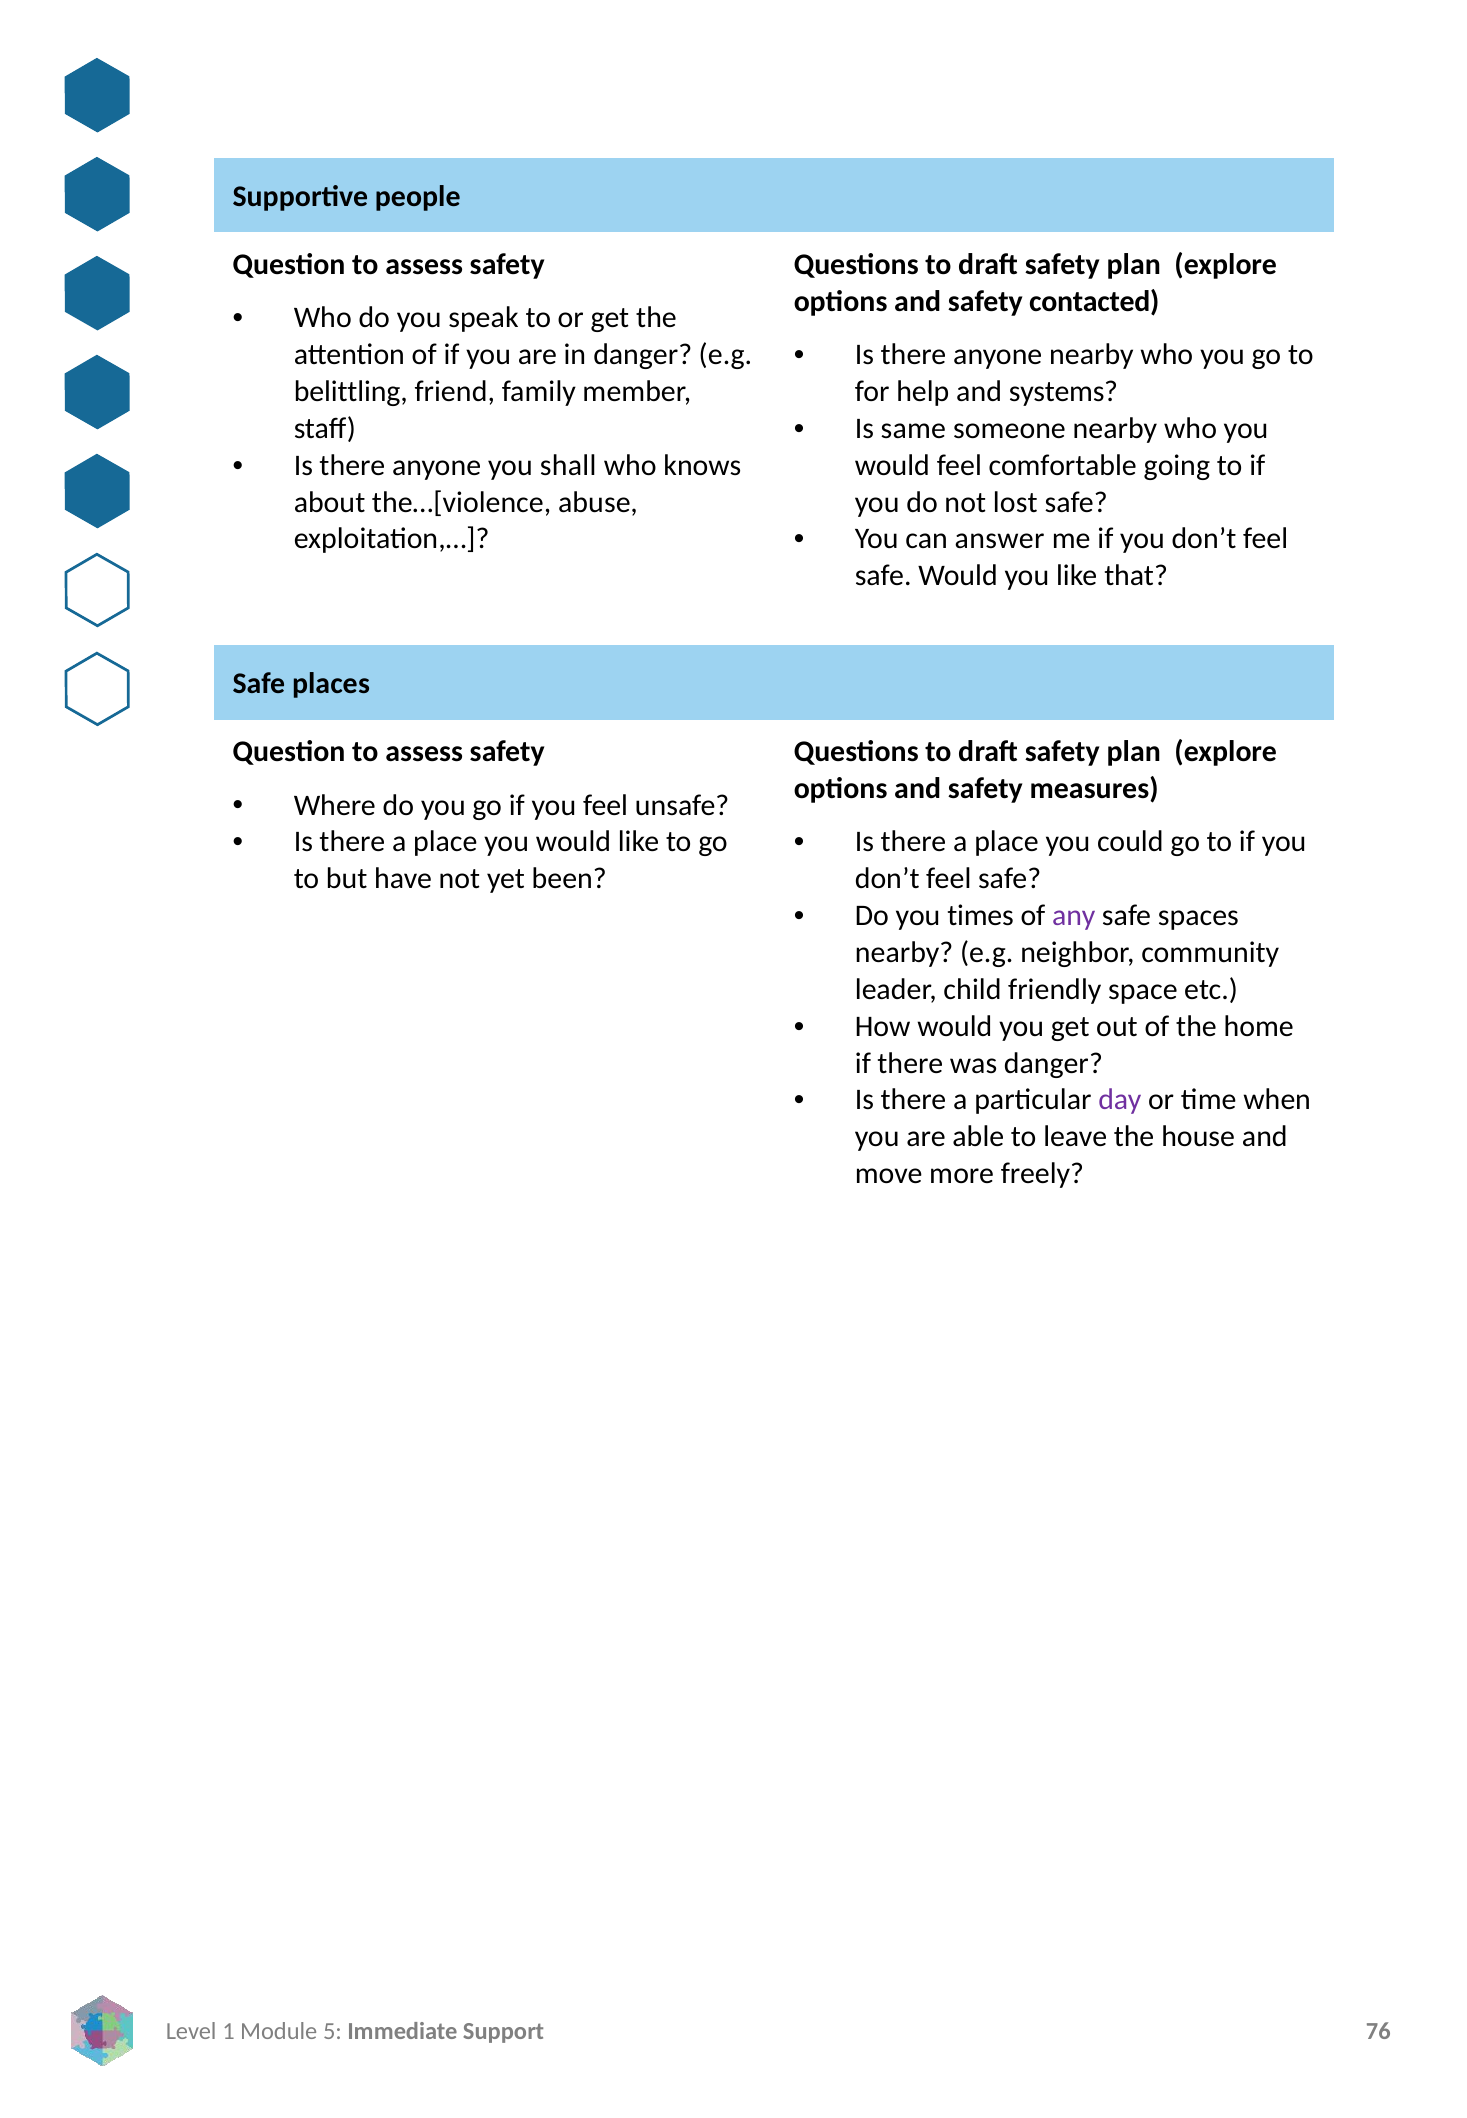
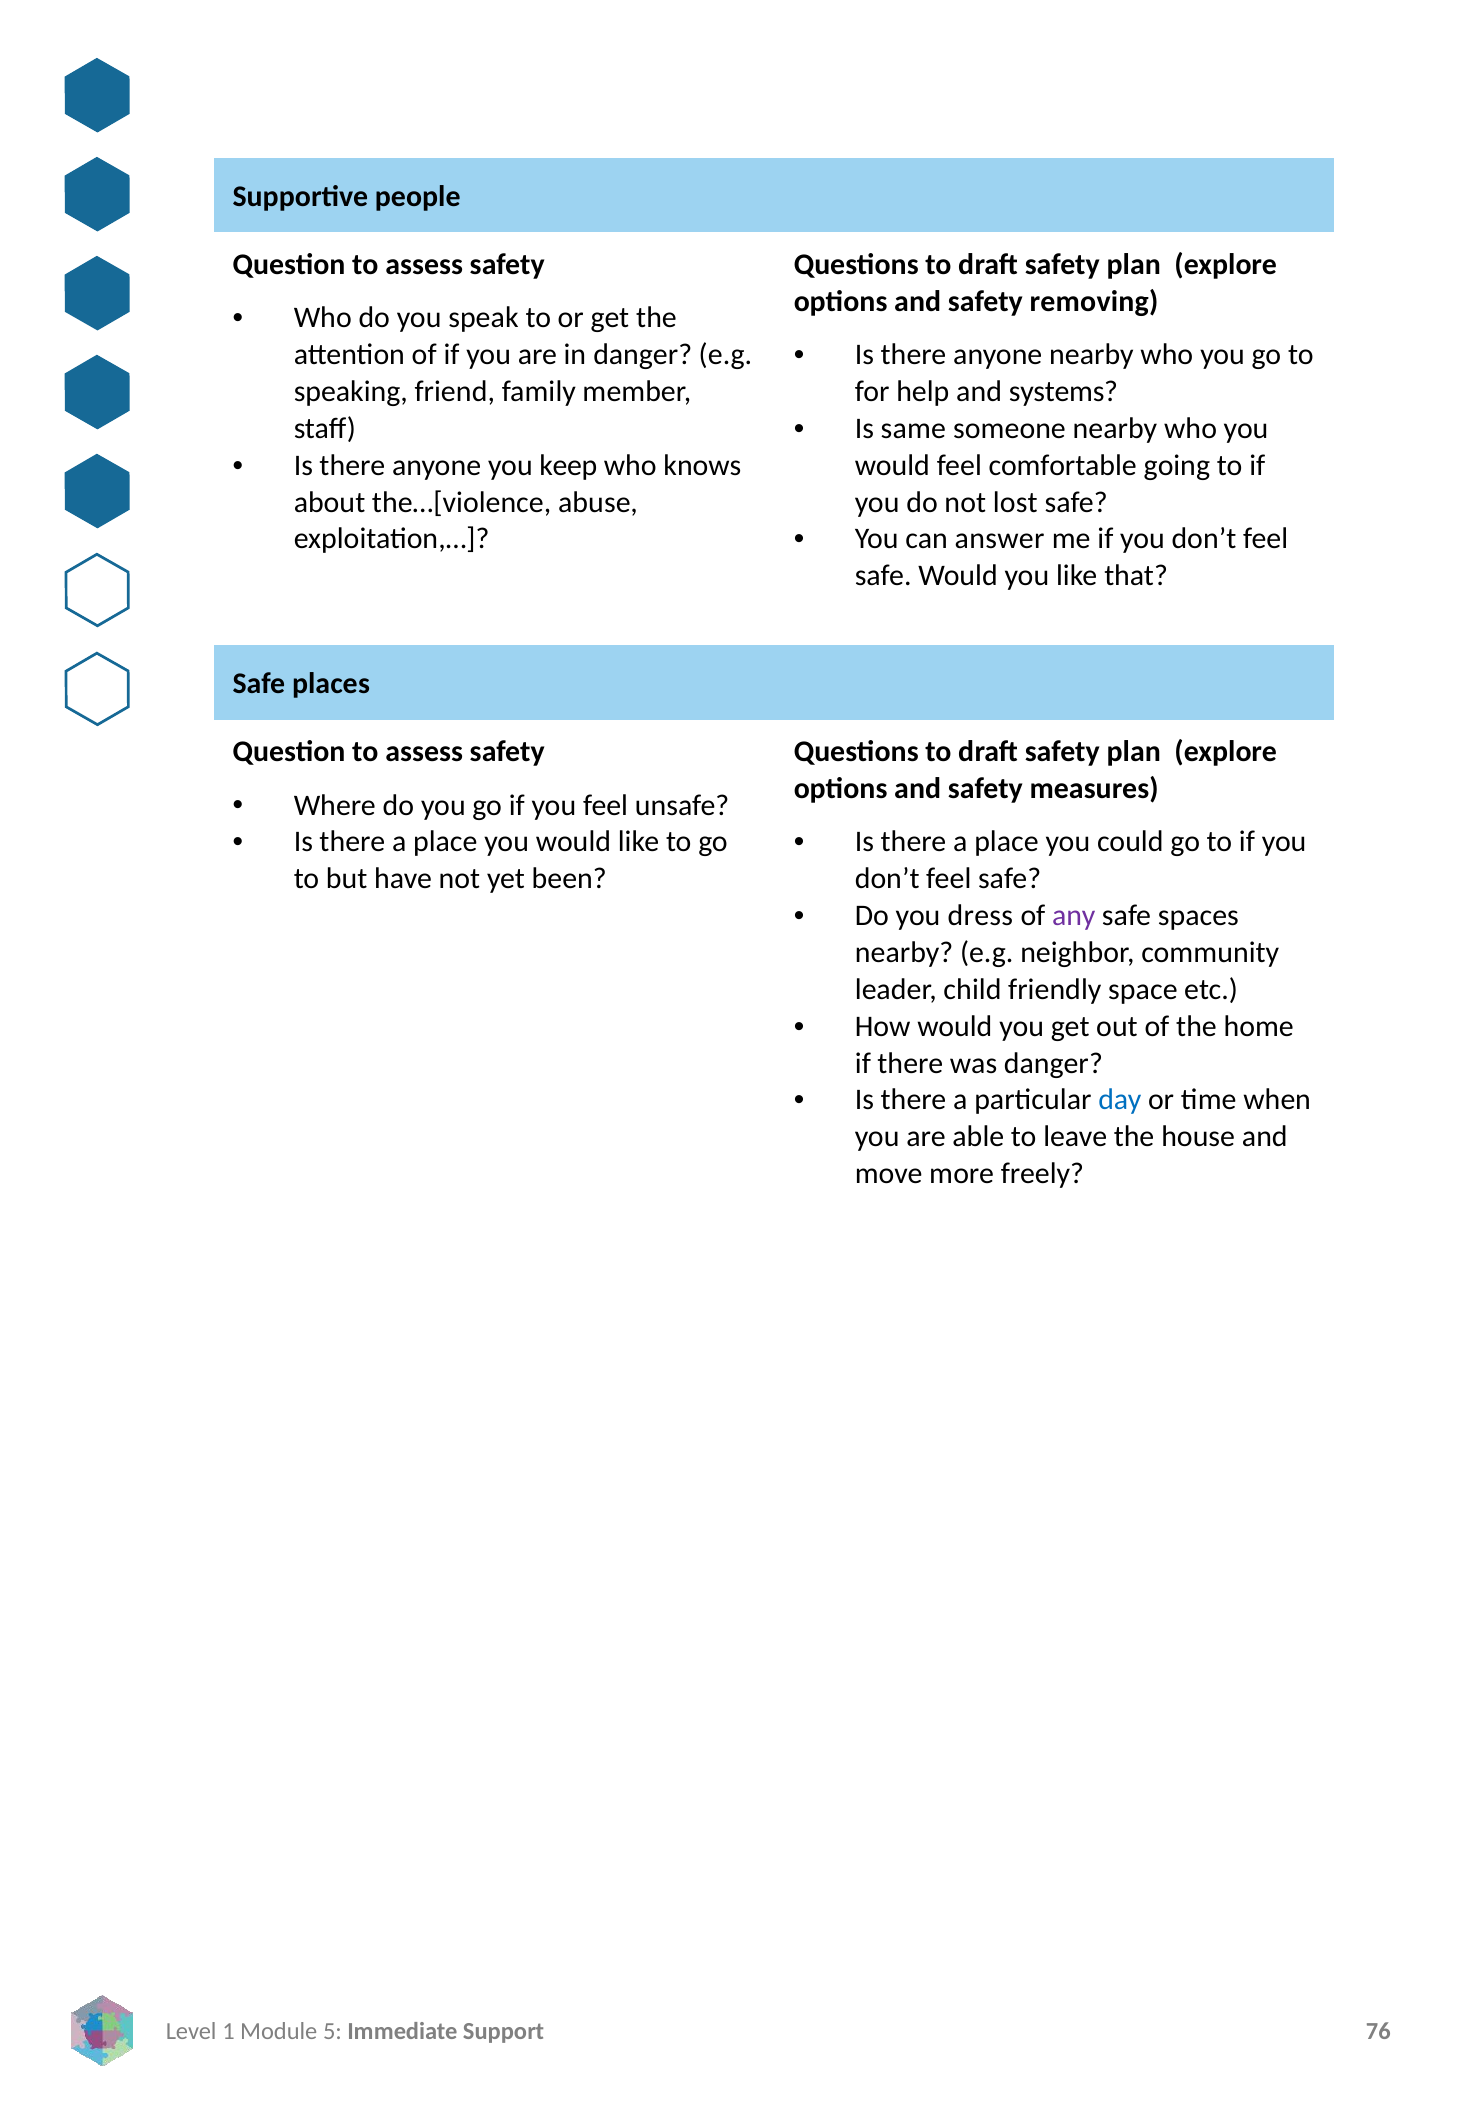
contacted: contacted -> removing
belittling: belittling -> speaking
shall: shall -> keep
times: times -> dress
day colour: purple -> blue
